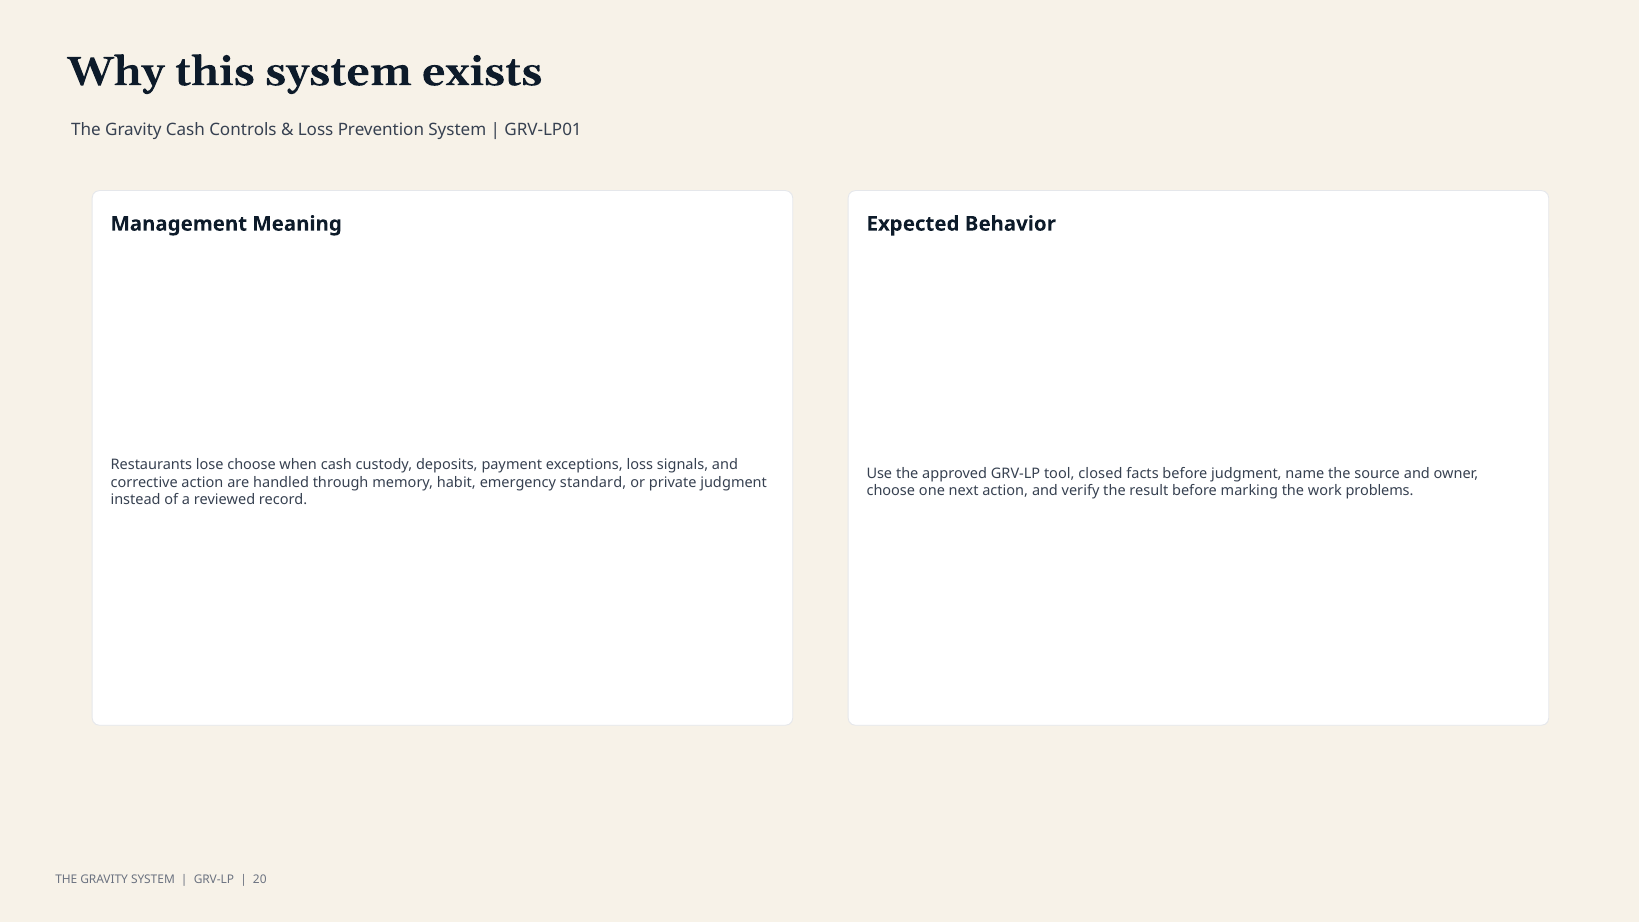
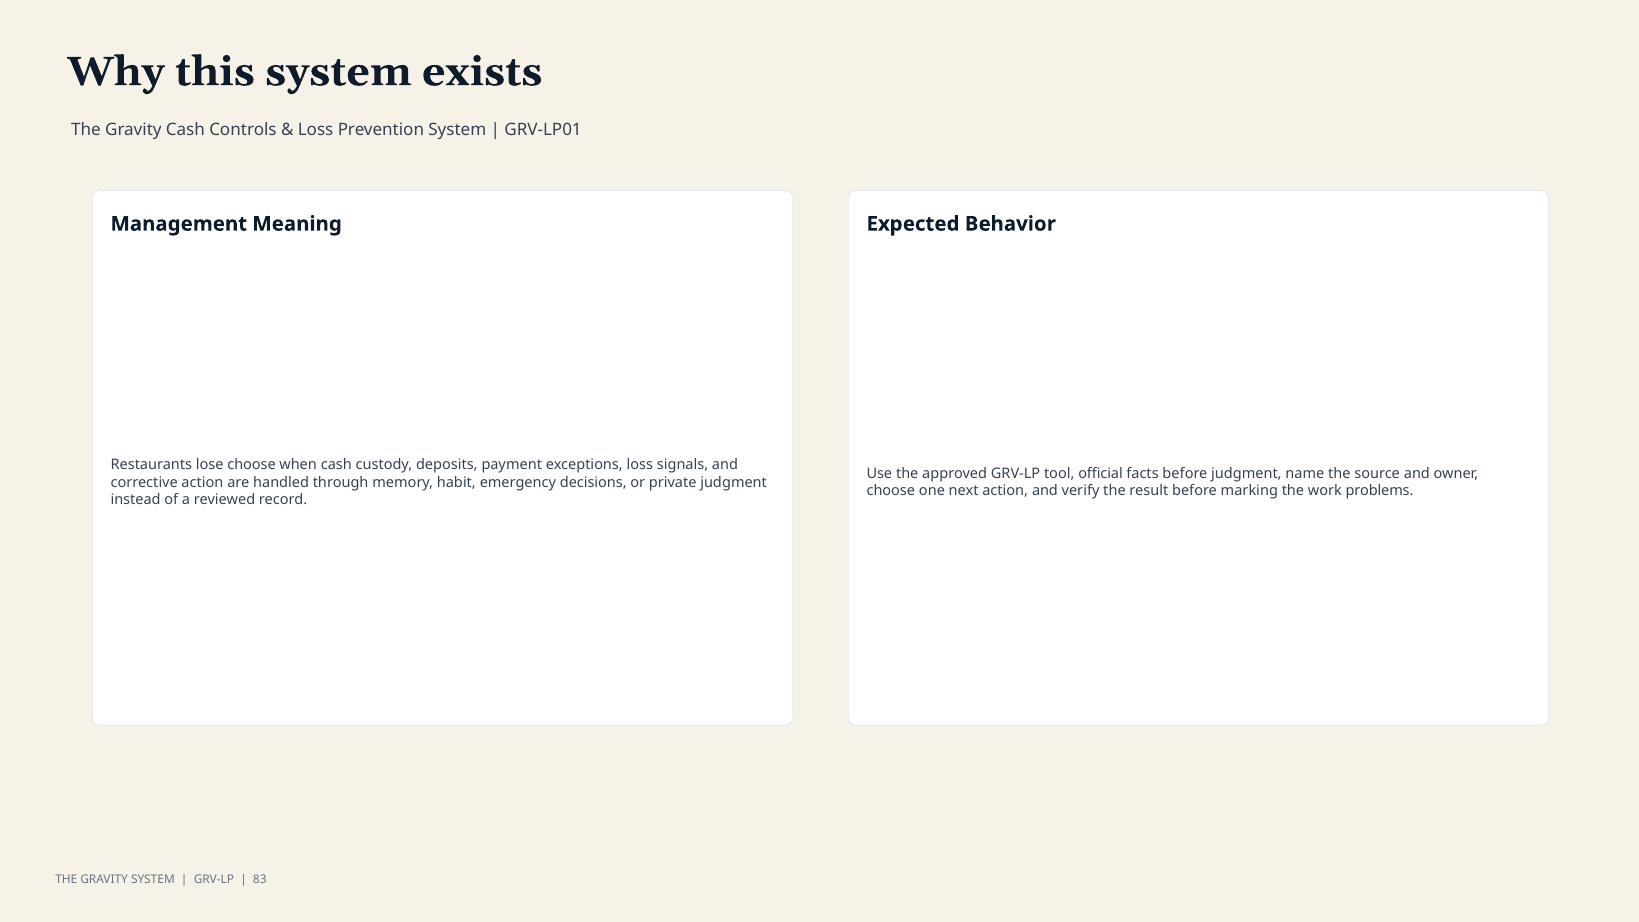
closed: closed -> official
standard: standard -> decisions
20: 20 -> 83
